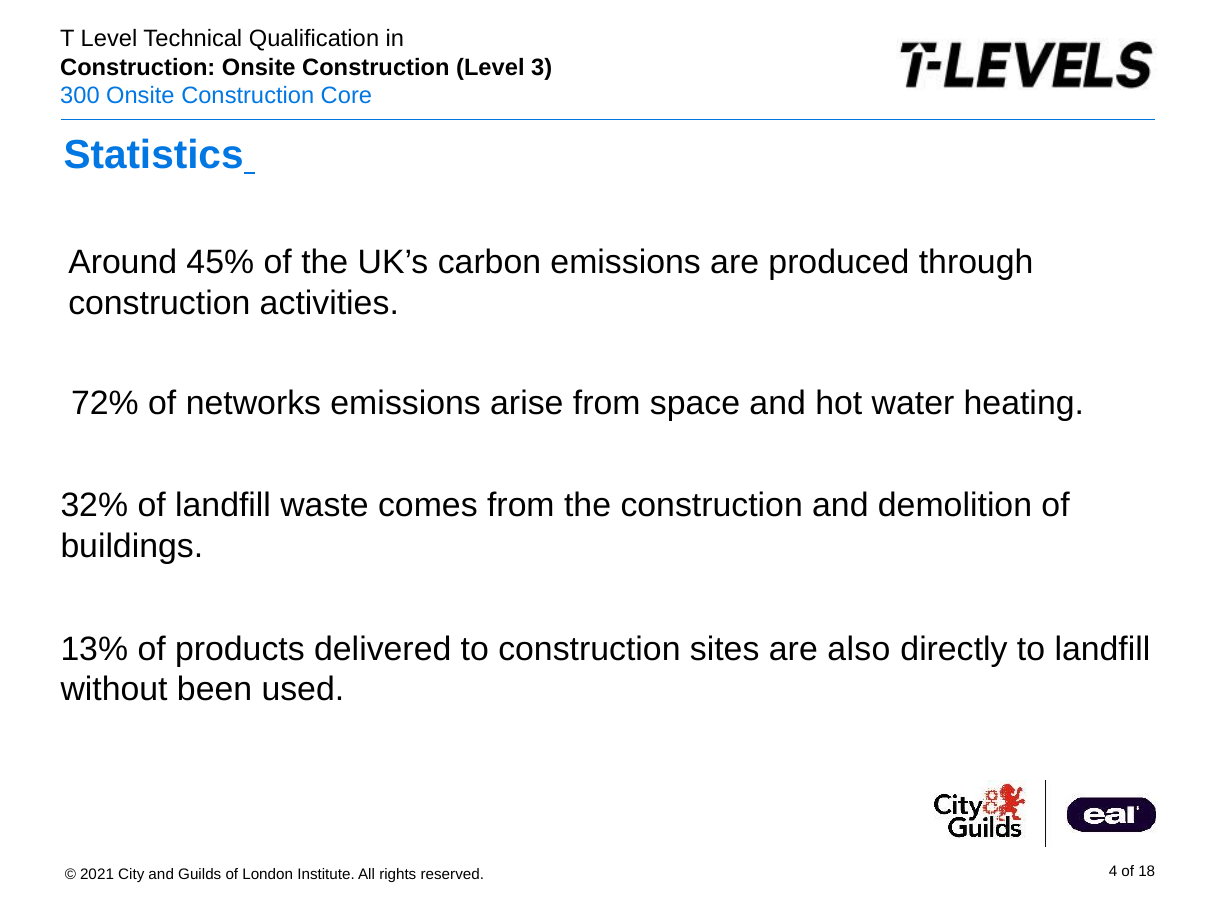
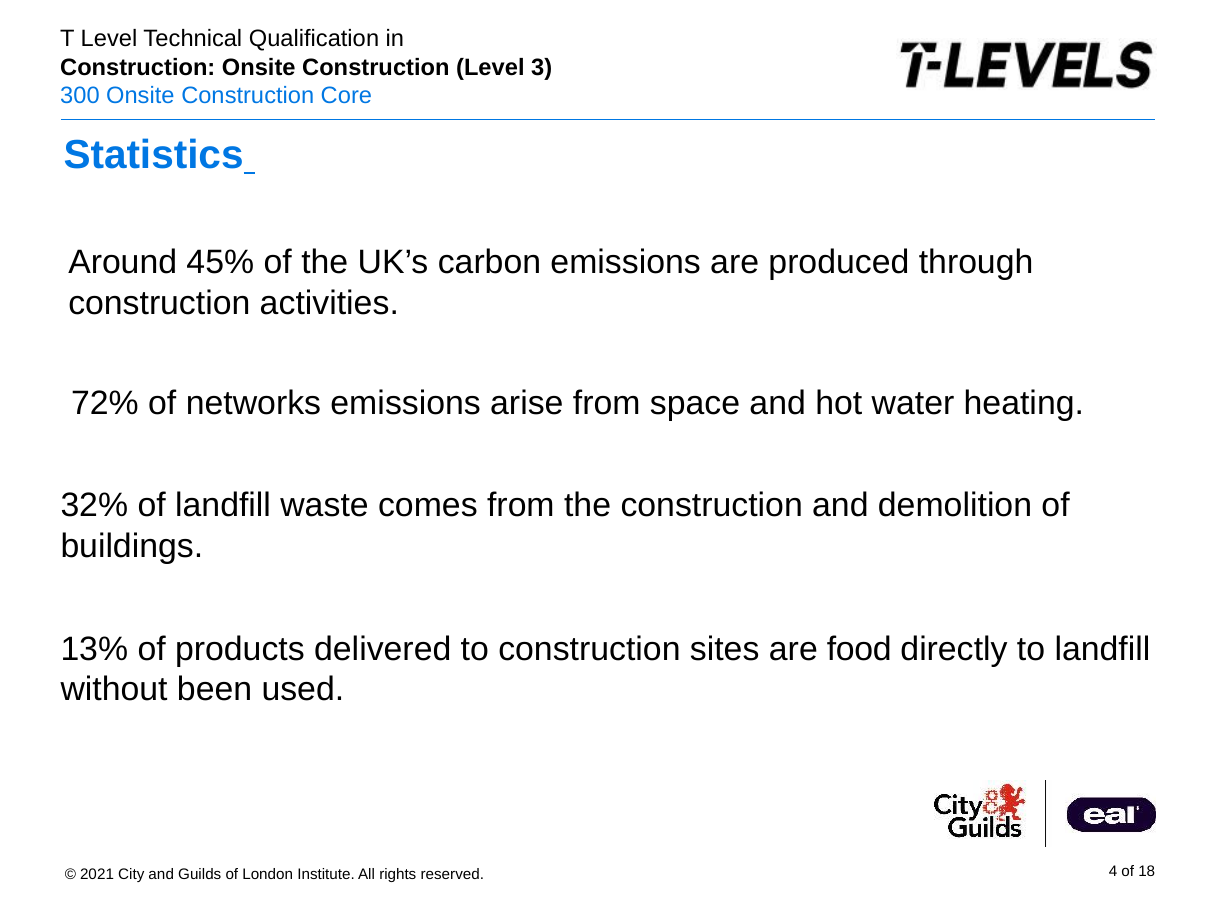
also: also -> food
